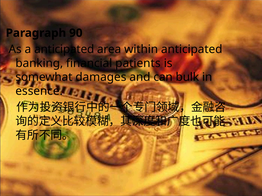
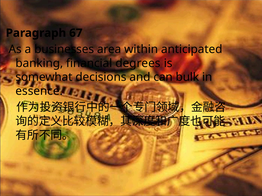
90: 90 -> 67
a anticipated: anticipated -> businesses
patients: patients -> degrees
damages: damages -> decisions
